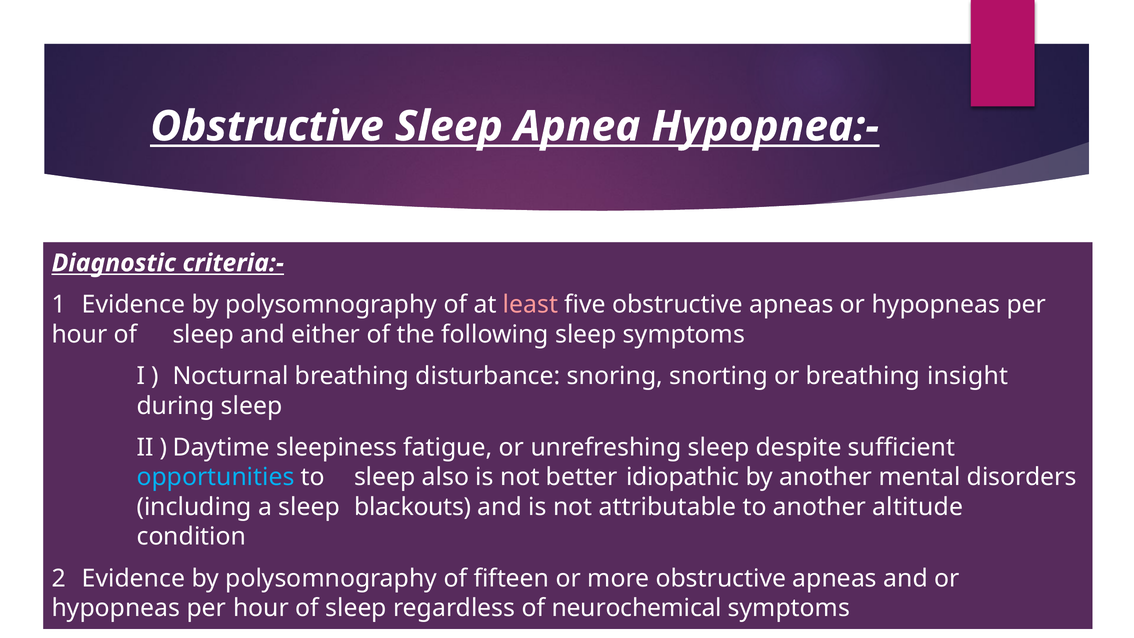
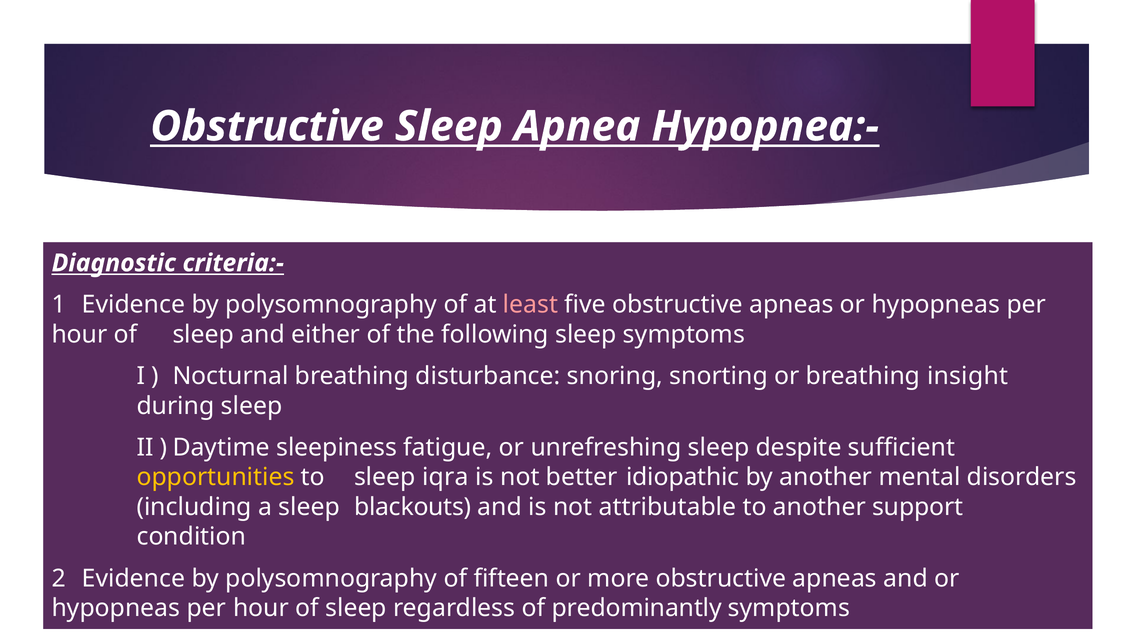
opportunities colour: light blue -> yellow
also: also -> iqra
altitude: altitude -> support
neurochemical: neurochemical -> predominantly
